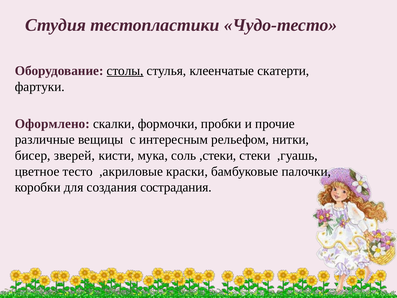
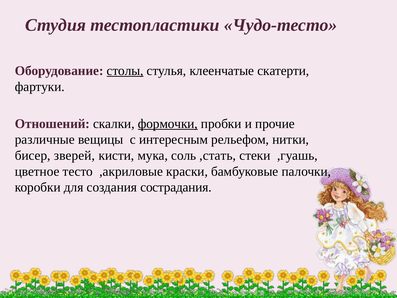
Оформлено: Оформлено -> Отношений
формочки underline: none -> present
,стеки: ,стеки -> ,стать
